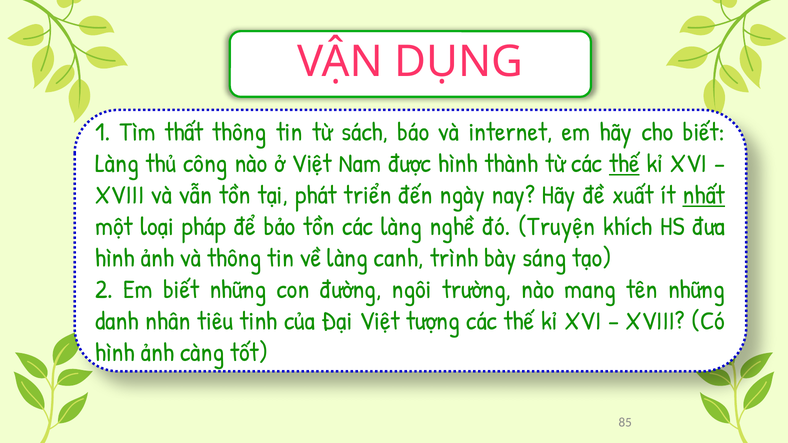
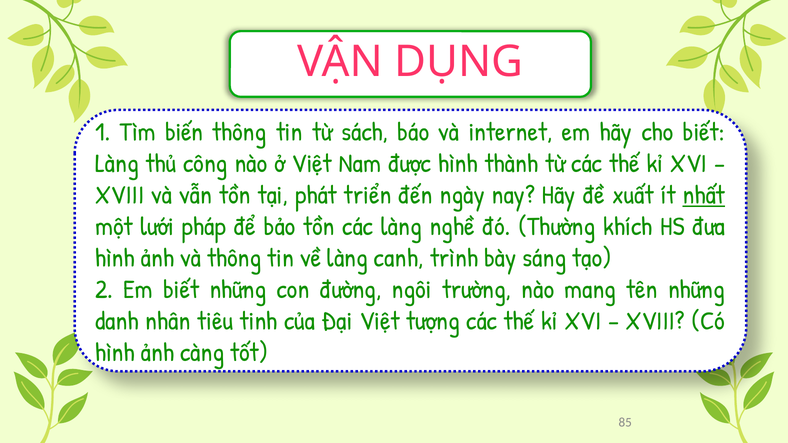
thất: thất -> biến
thế at (624, 164) underline: present -> none
loại: loại -> lưới
Truyện: Truyện -> Thường
